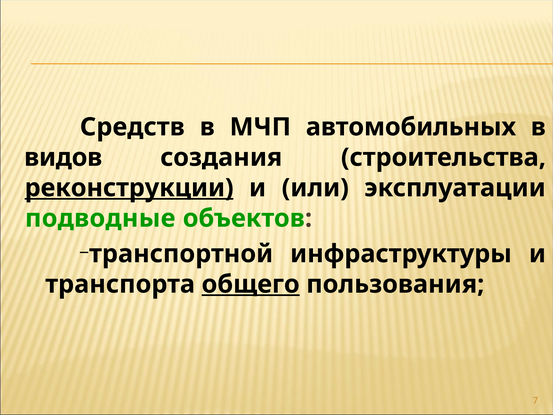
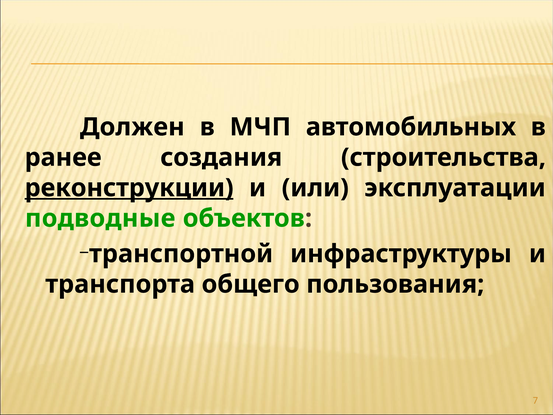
Средств: Средств -> Должен
видов: видов -> ранее
общего underline: present -> none
